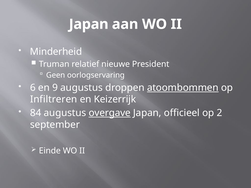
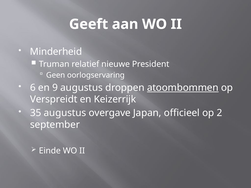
Japan at (89, 24): Japan -> Geeft
Infiltreren: Infiltreren -> Verspreidt
84: 84 -> 35
overgave underline: present -> none
